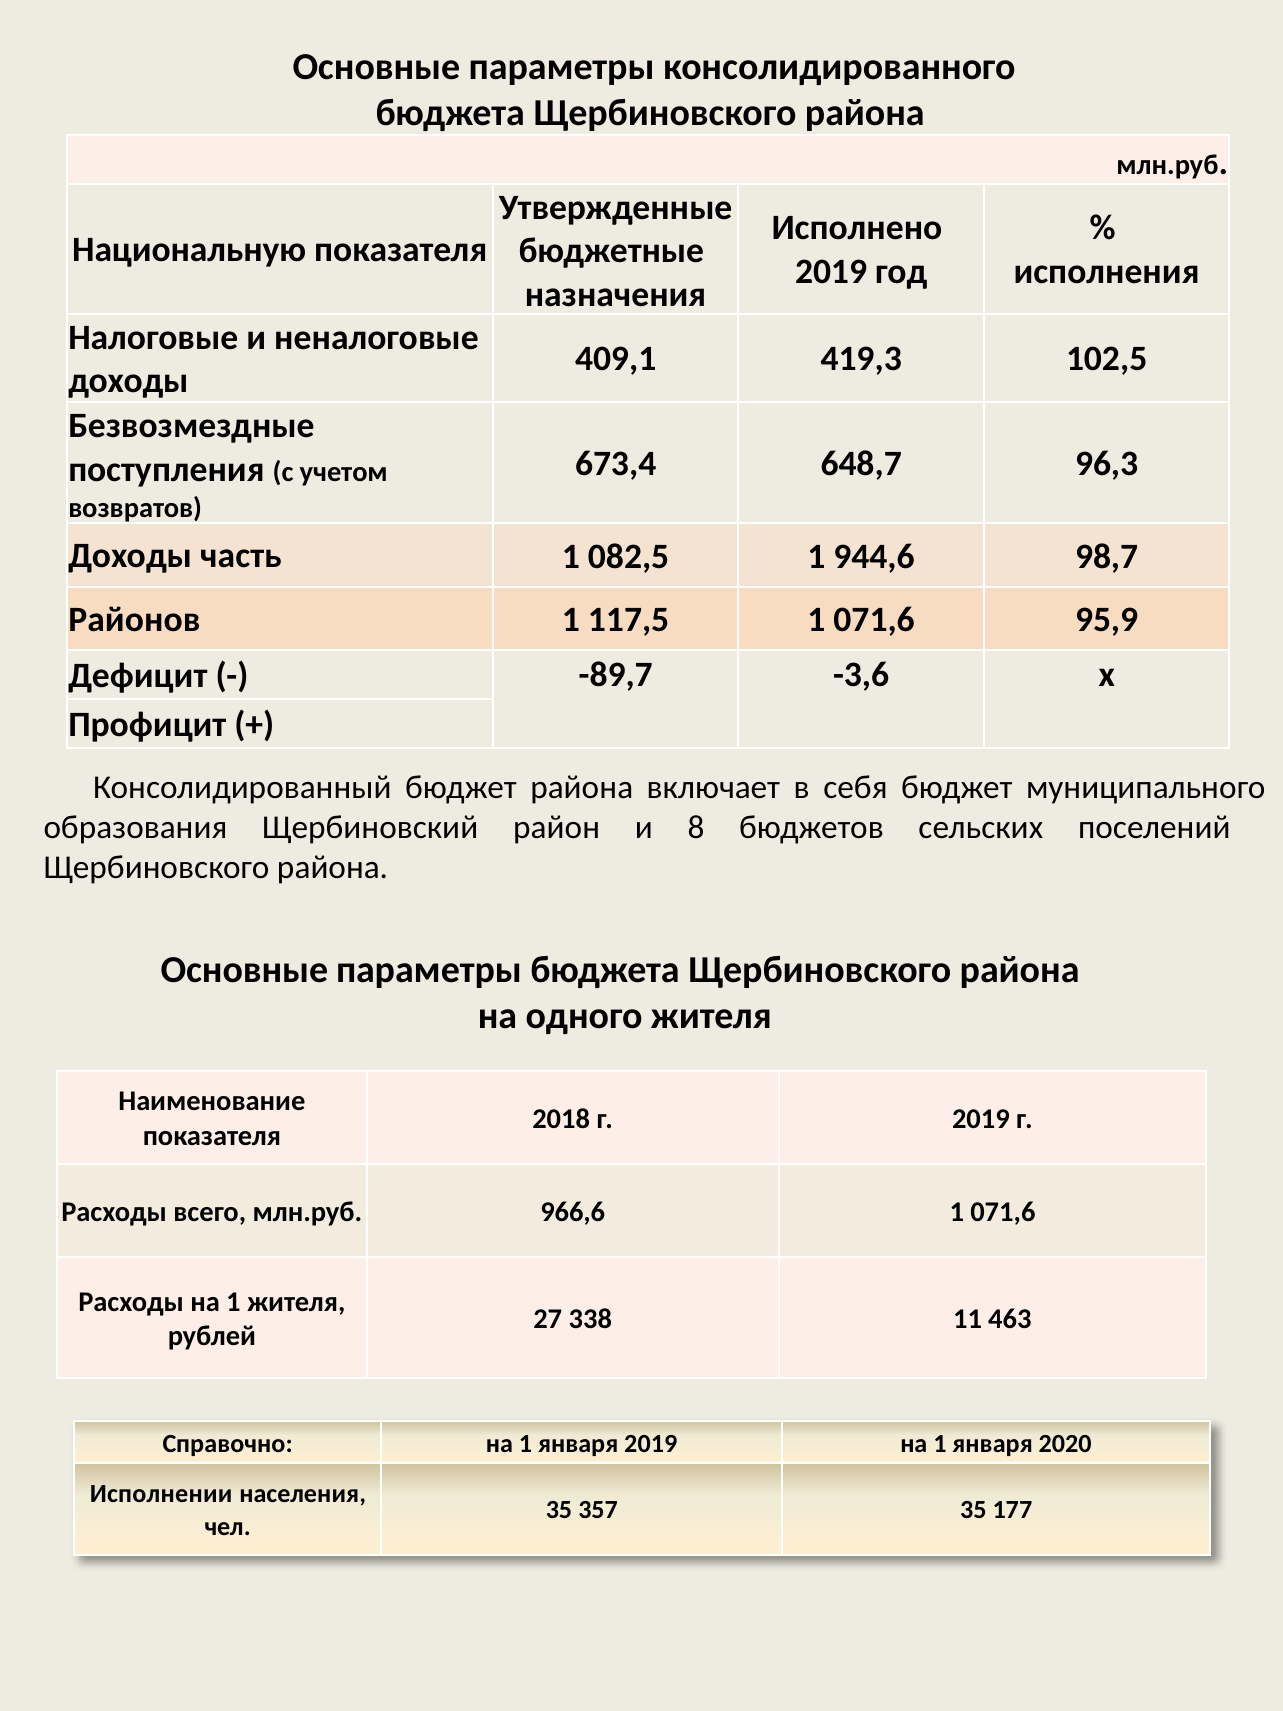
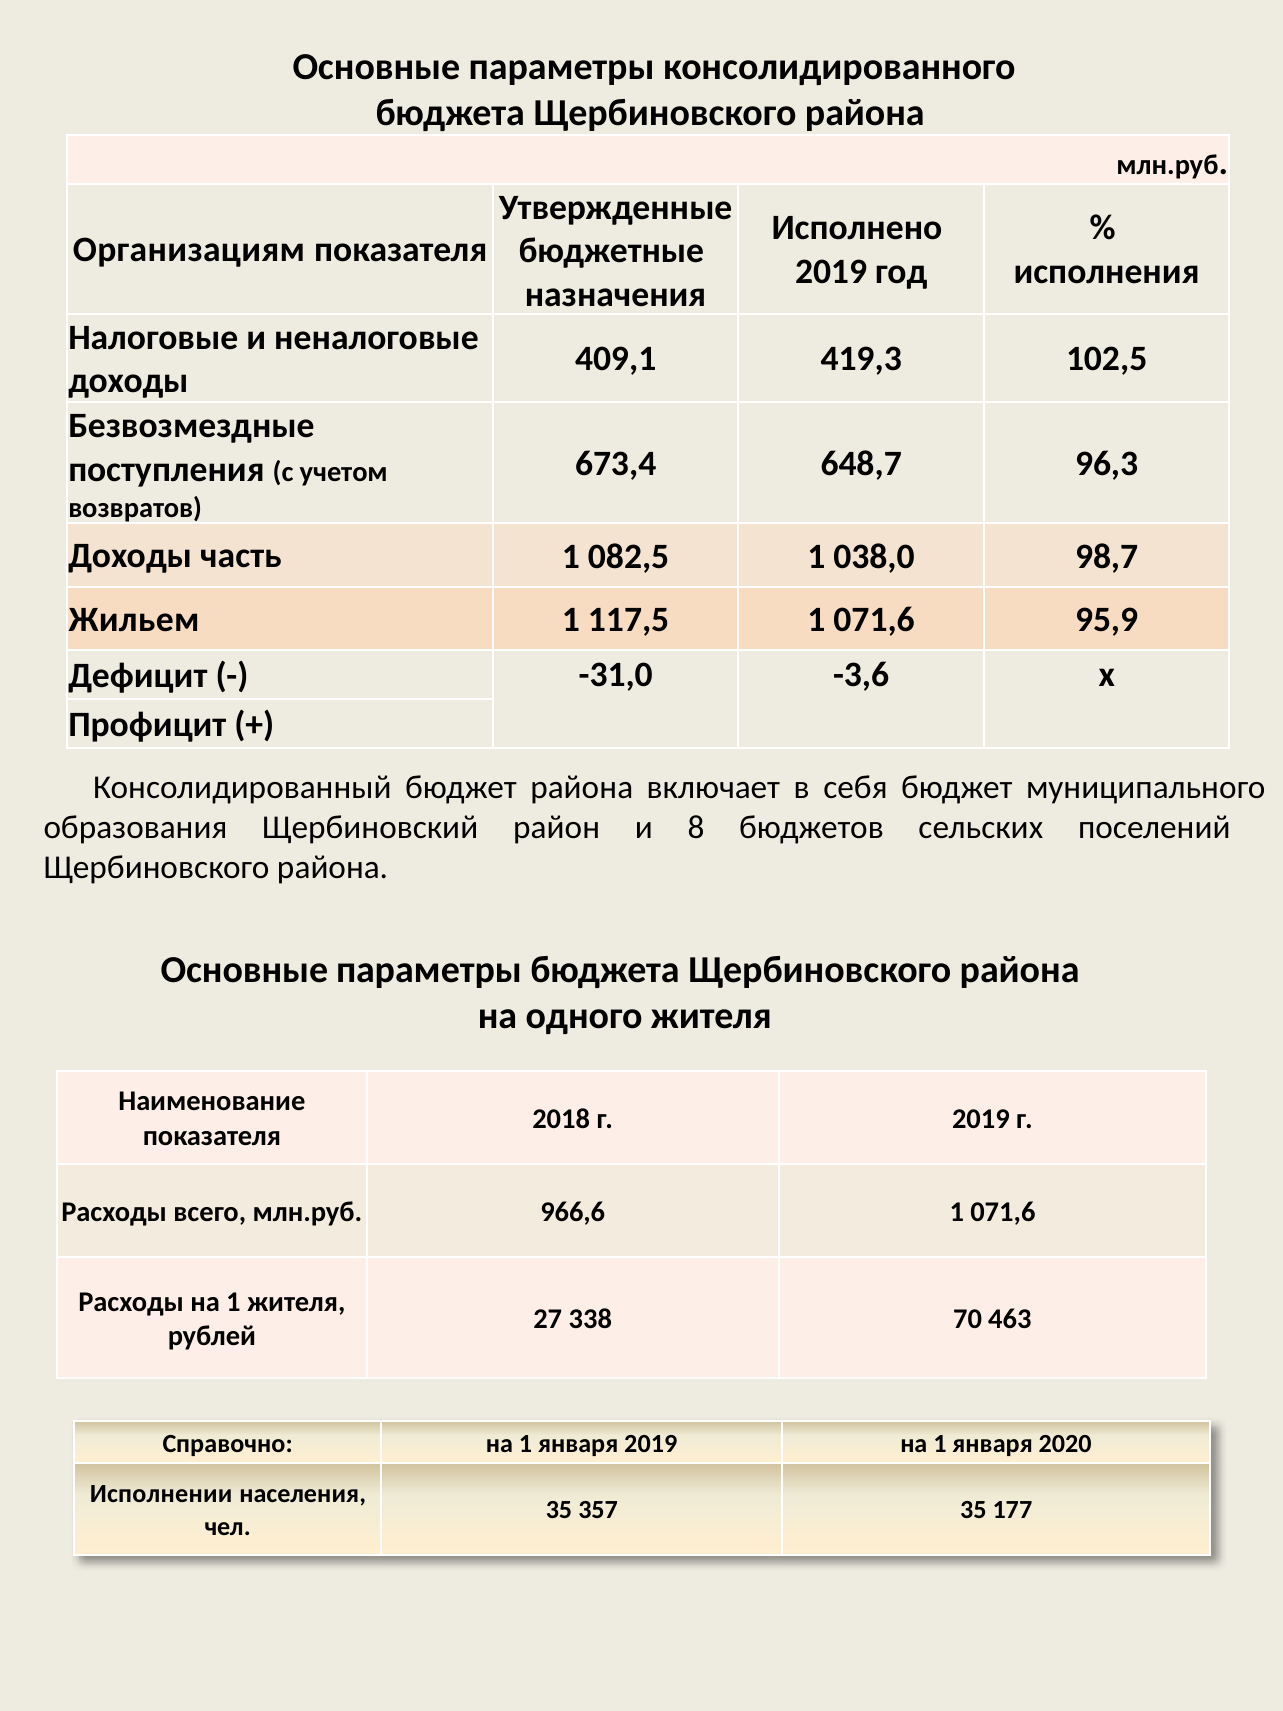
Национальную: Национальную -> Организациям
944,6: 944,6 -> 038,0
Районов: Районов -> Жильем
-89,7: -89,7 -> -31,0
11: 11 -> 70
